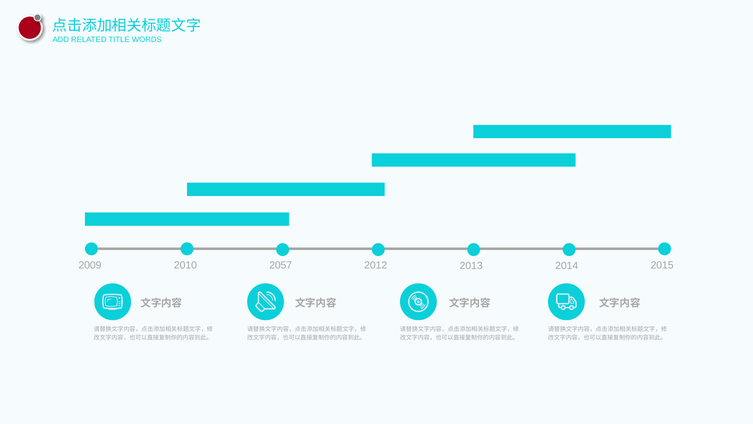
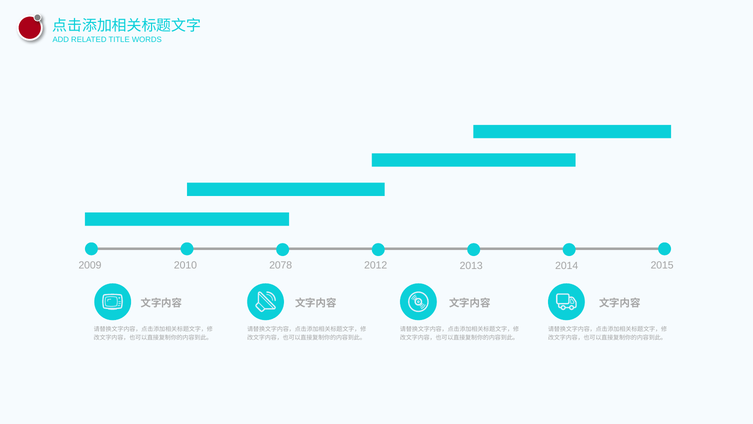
2057: 2057 -> 2078
